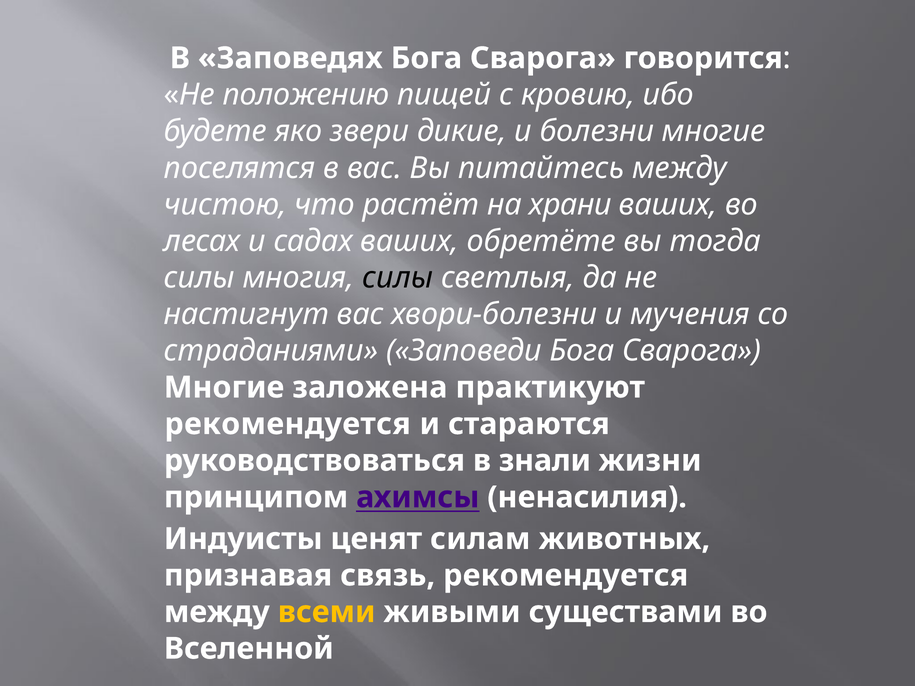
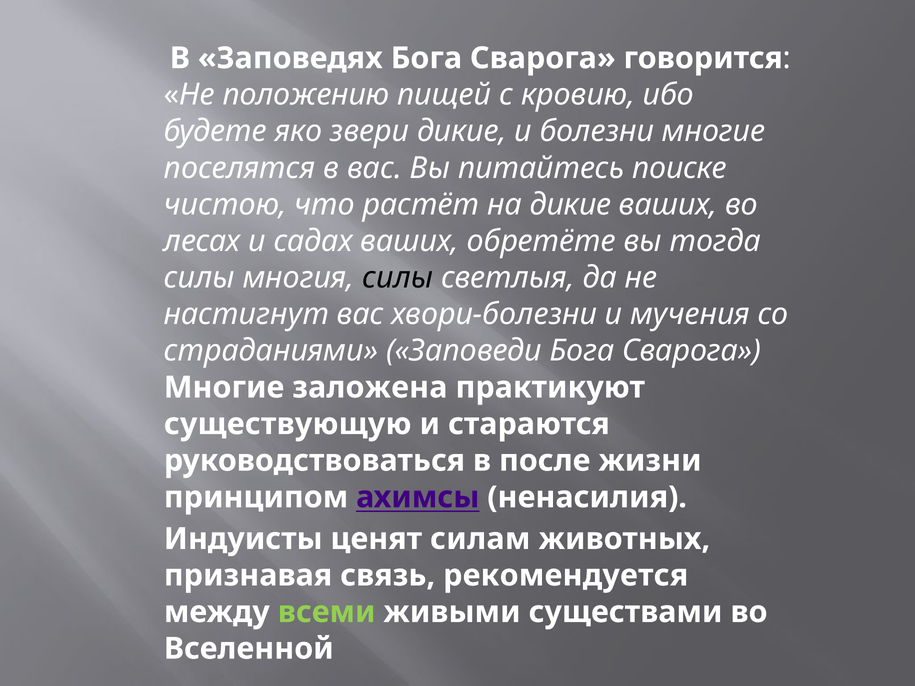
питайтесь между: между -> поиске
на храни: храни -> дикие
рекомендуется at (288, 424): рекомендуется -> существующую
знали: знали -> после
всеми colour: yellow -> light green
